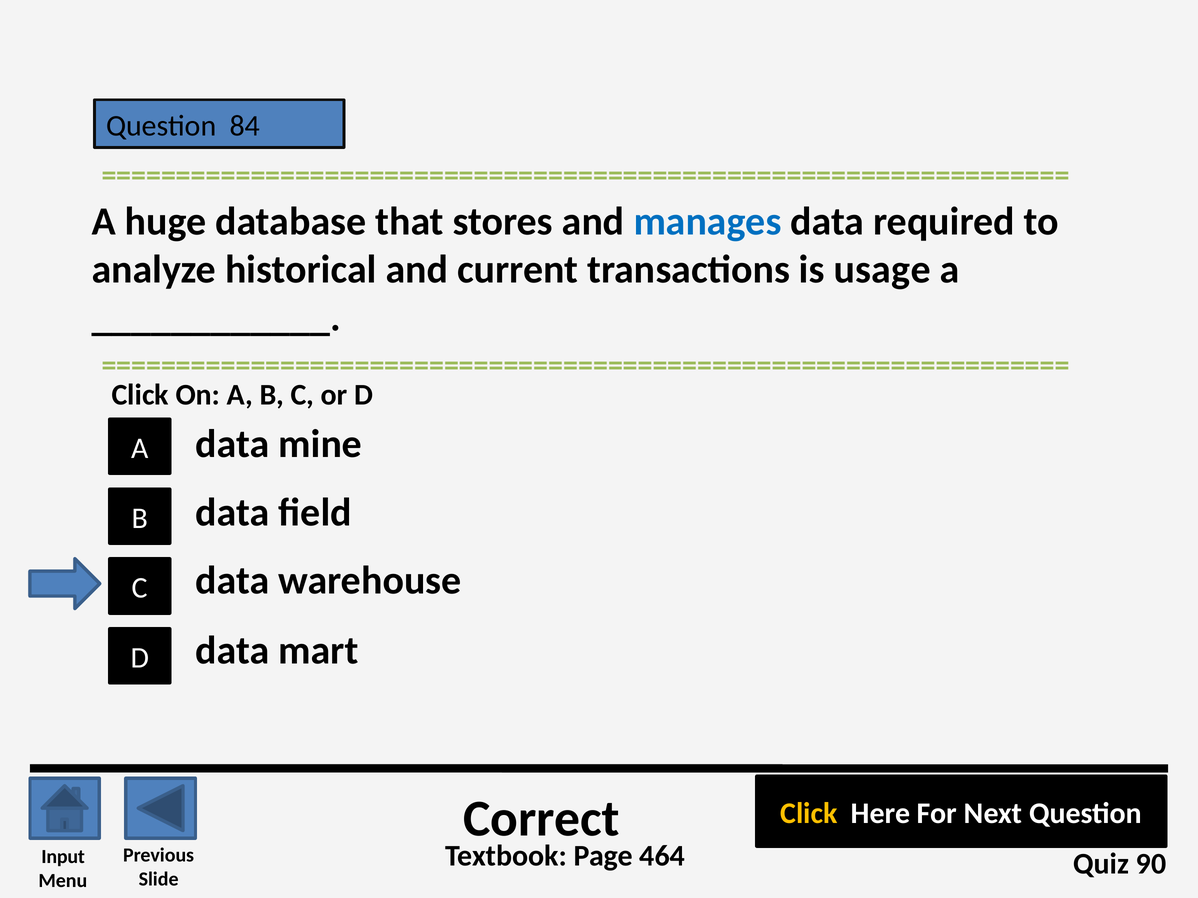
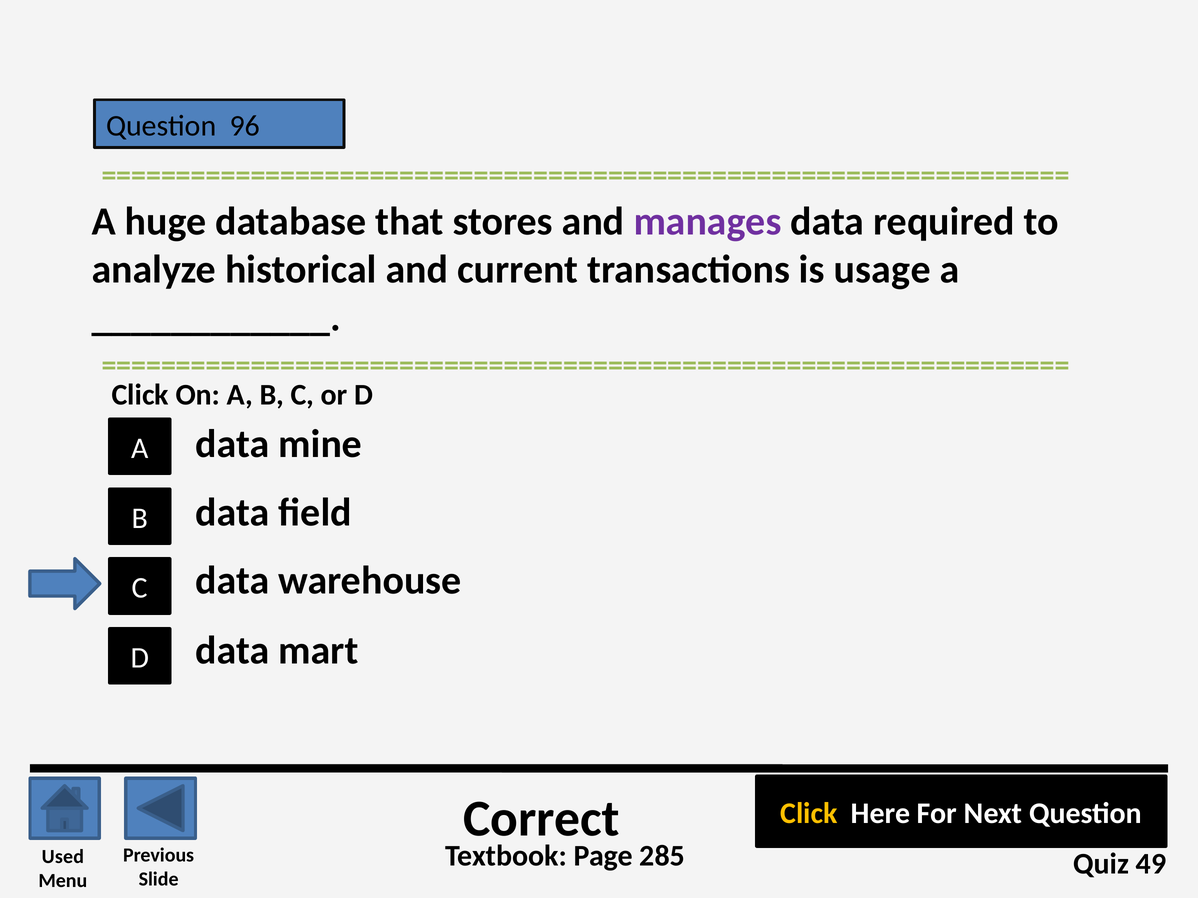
84: 84 -> 96
manages colour: blue -> purple
464: 464 -> 285
Input: Input -> Used
90: 90 -> 49
